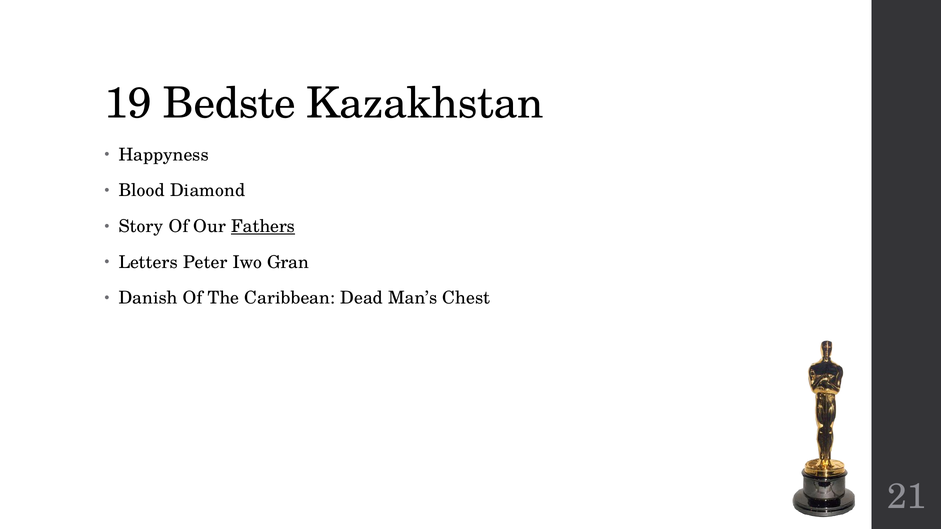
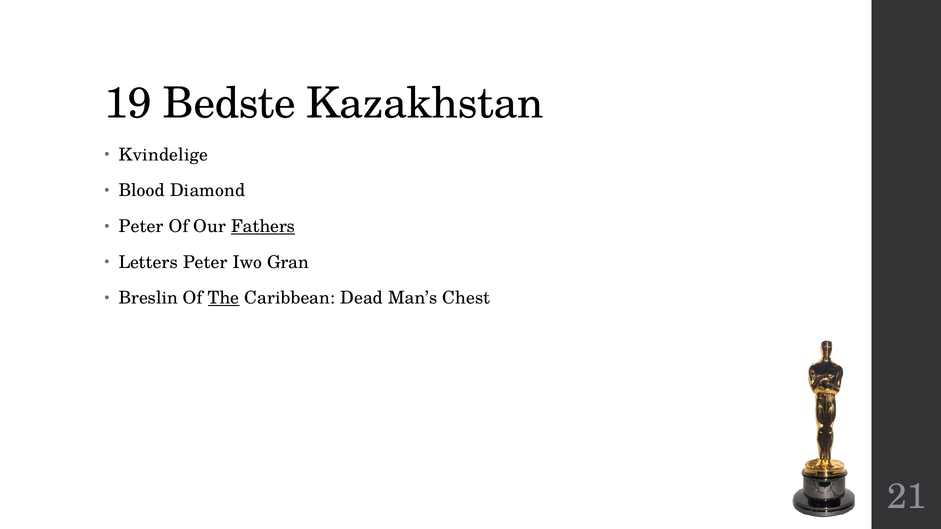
Happyness: Happyness -> Kvindelige
Story at (141, 227): Story -> Peter
Danish: Danish -> Breslin
The underline: none -> present
